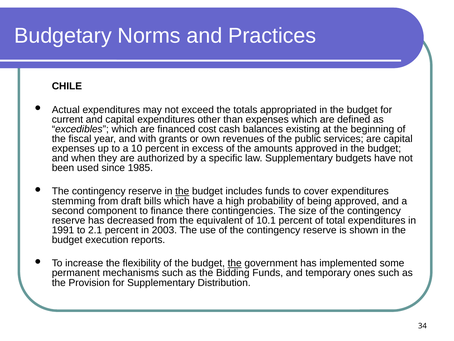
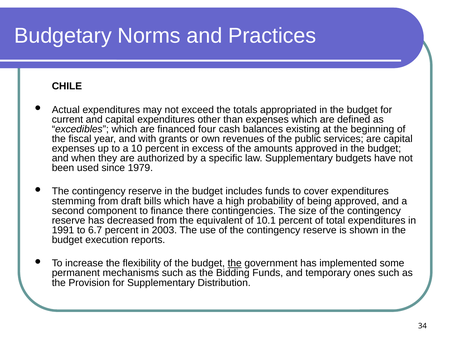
cost: cost -> four
1985: 1985 -> 1979
the at (182, 191) underline: present -> none
2.1: 2.1 -> 6.7
